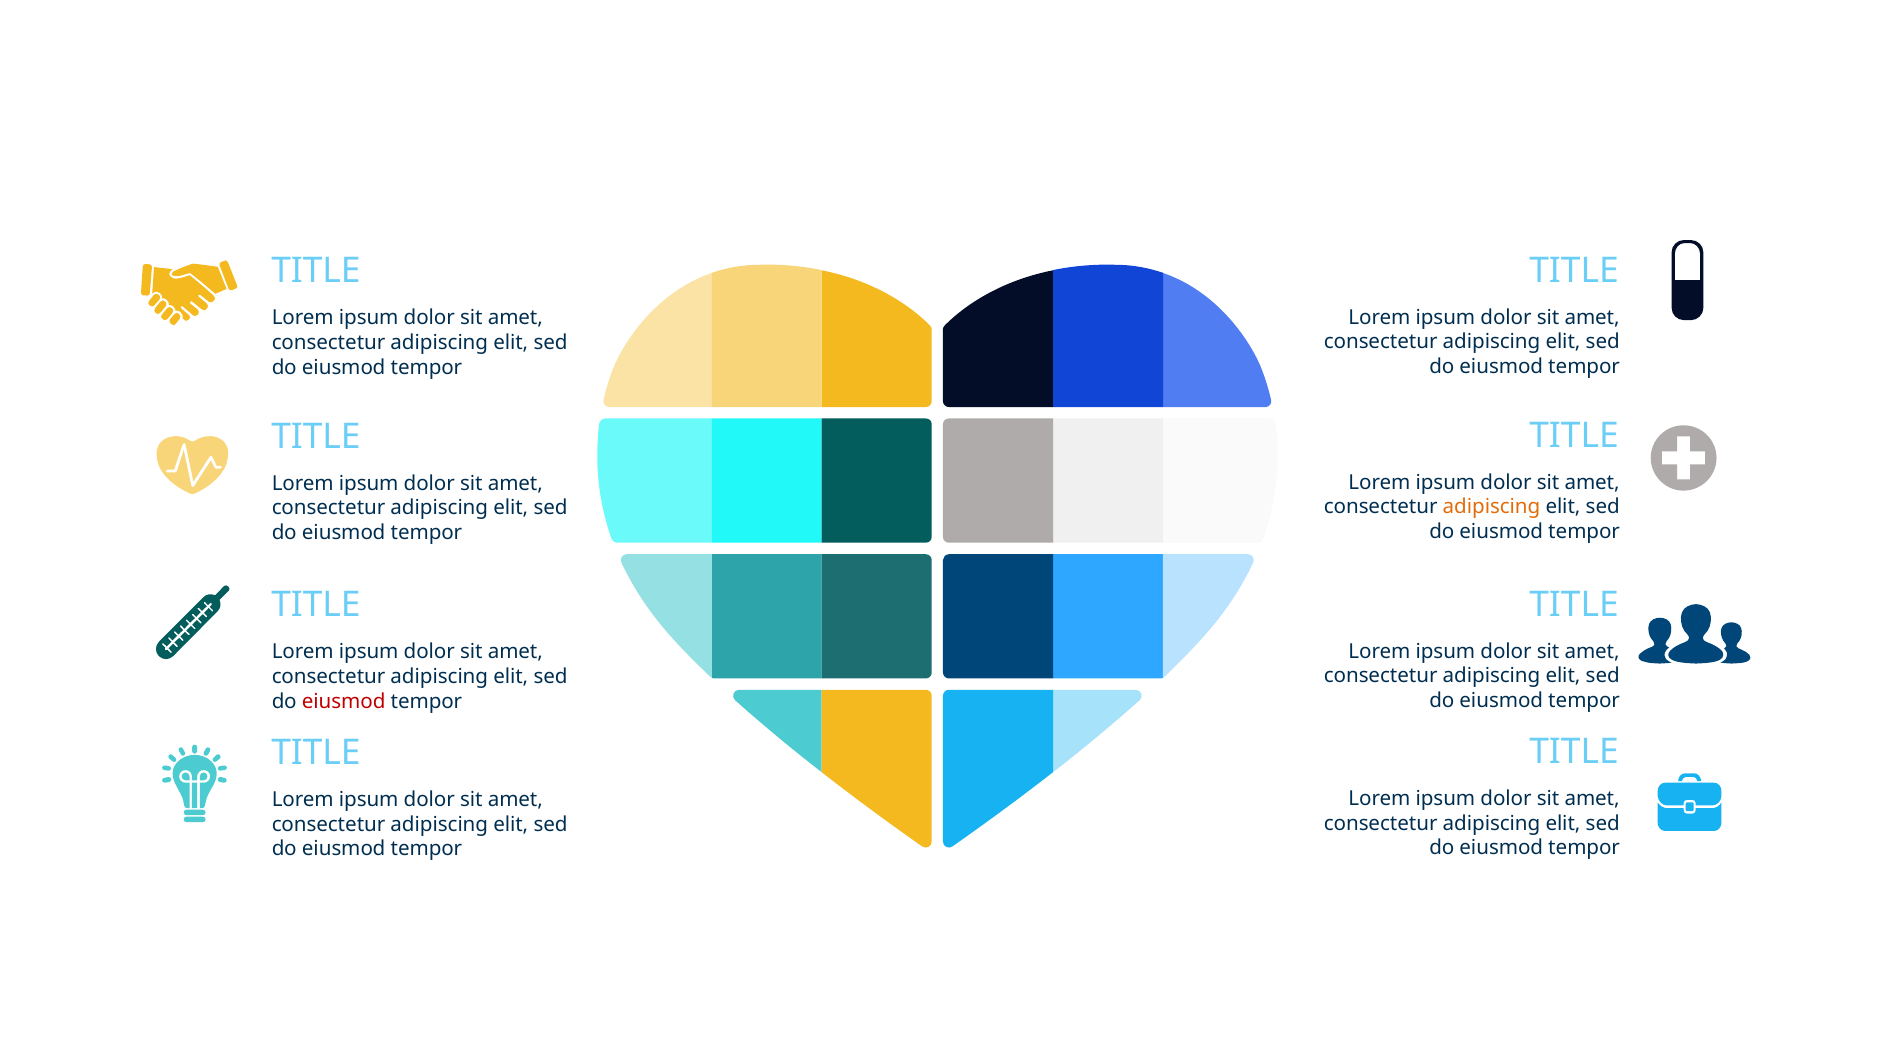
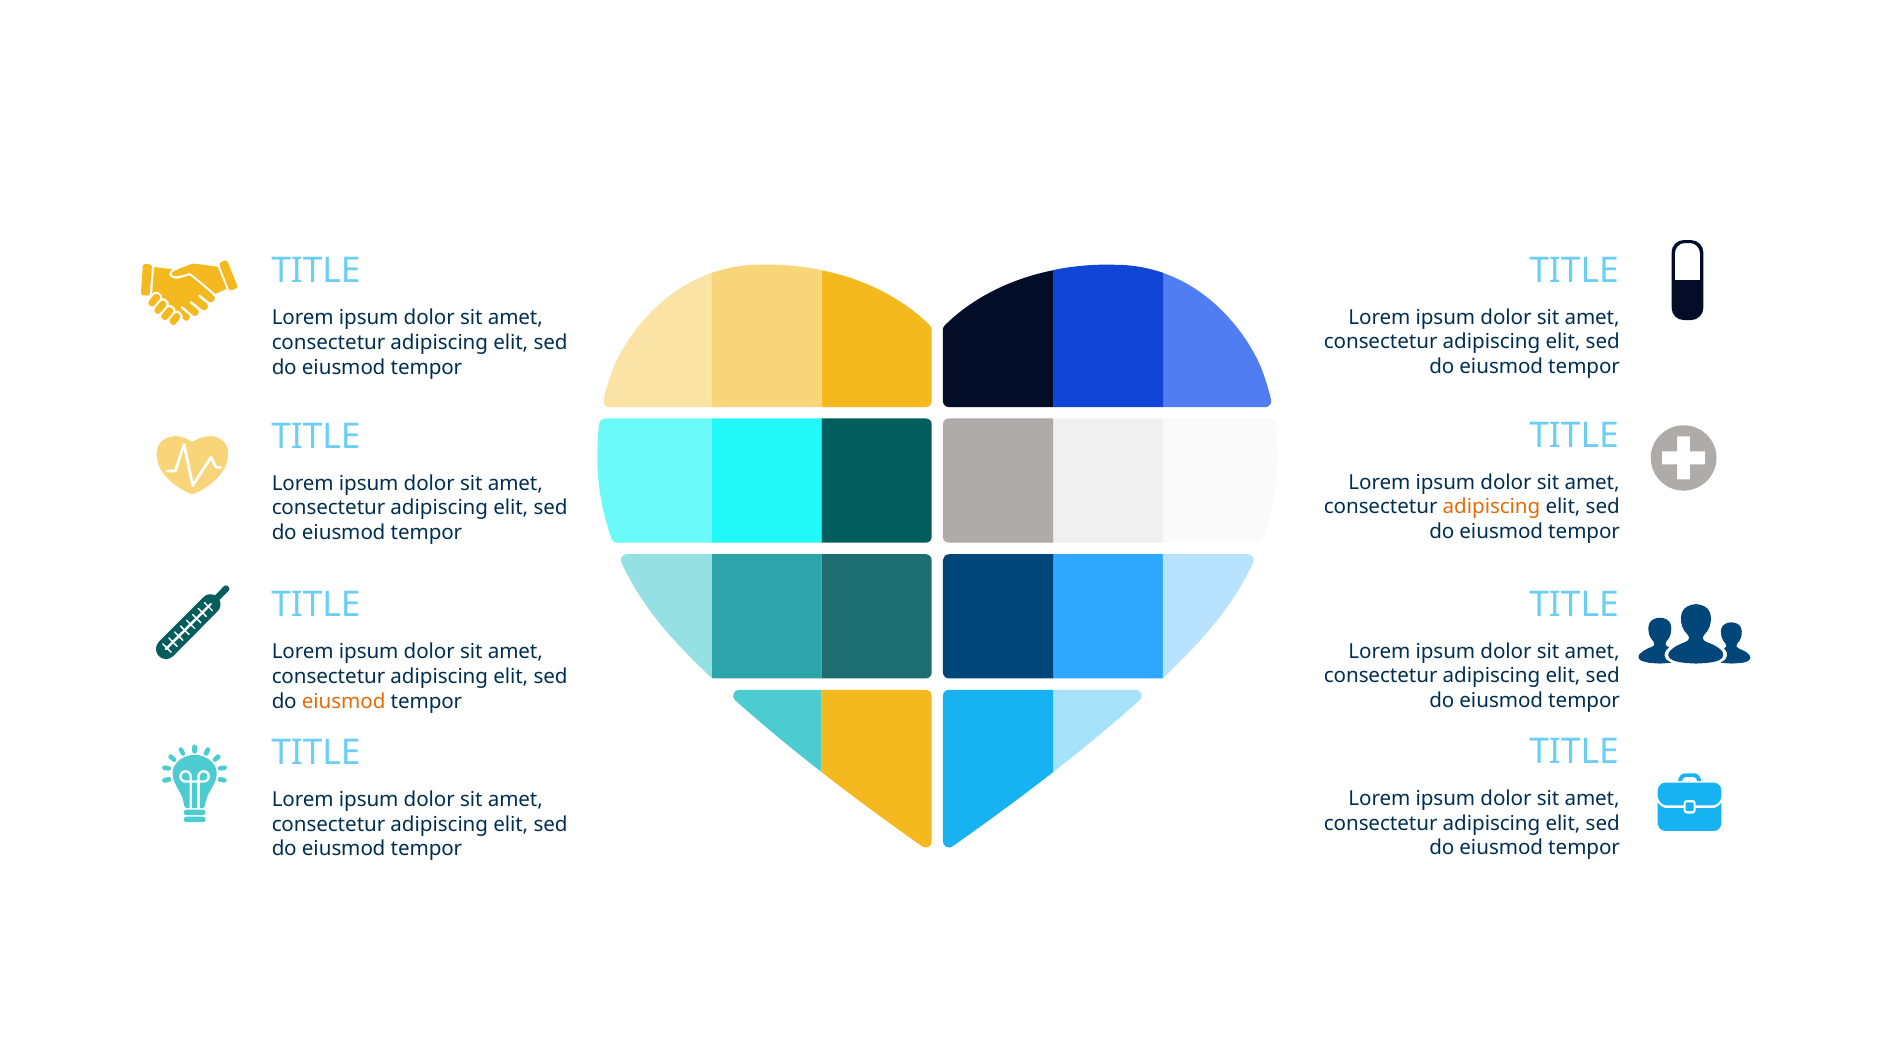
eiusmod at (344, 702) colour: red -> orange
